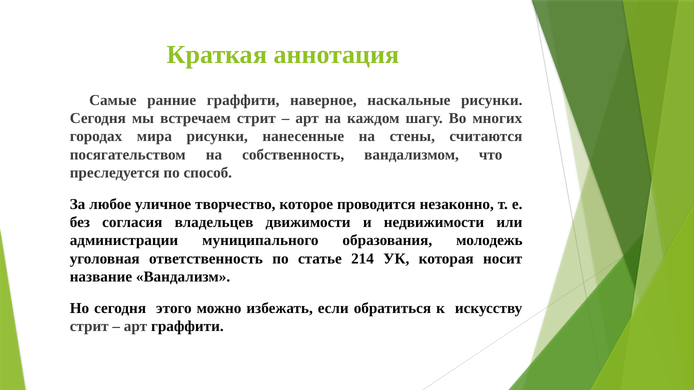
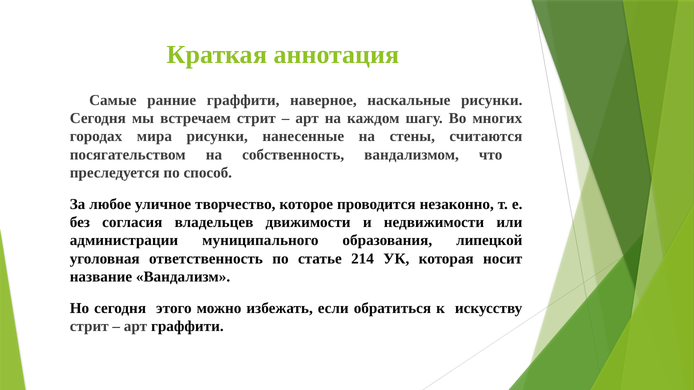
молодежь: молодежь -> липецкой
